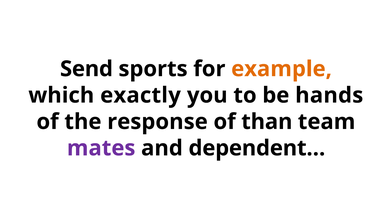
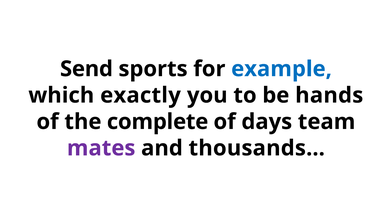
example colour: orange -> blue
response: response -> complete
than: than -> days
dependent…: dependent… -> thousands…
